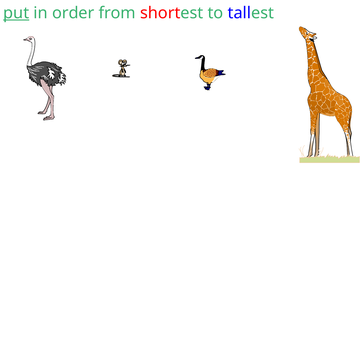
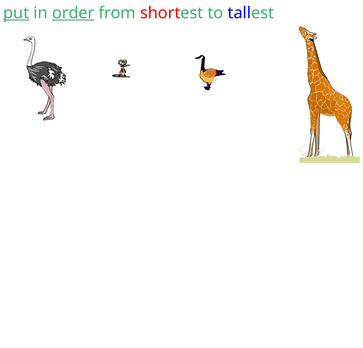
order underline: none -> present
